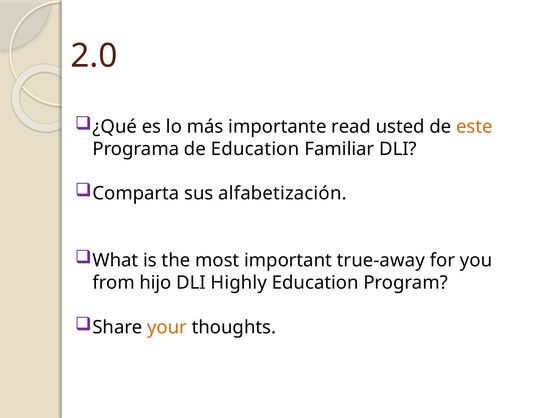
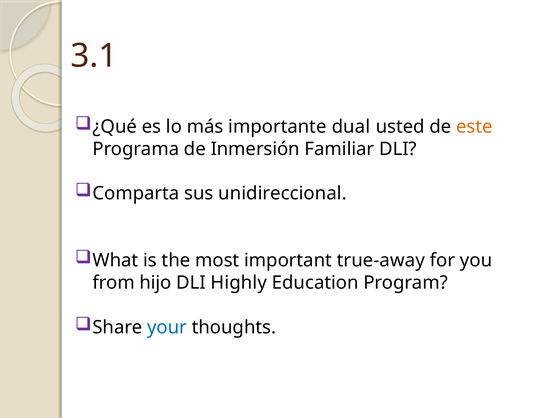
2.0: 2.0 -> 3.1
read: read -> dual
de Education: Education -> Inmersión
alfabetización: alfabetización -> unidireccional
your colour: orange -> blue
